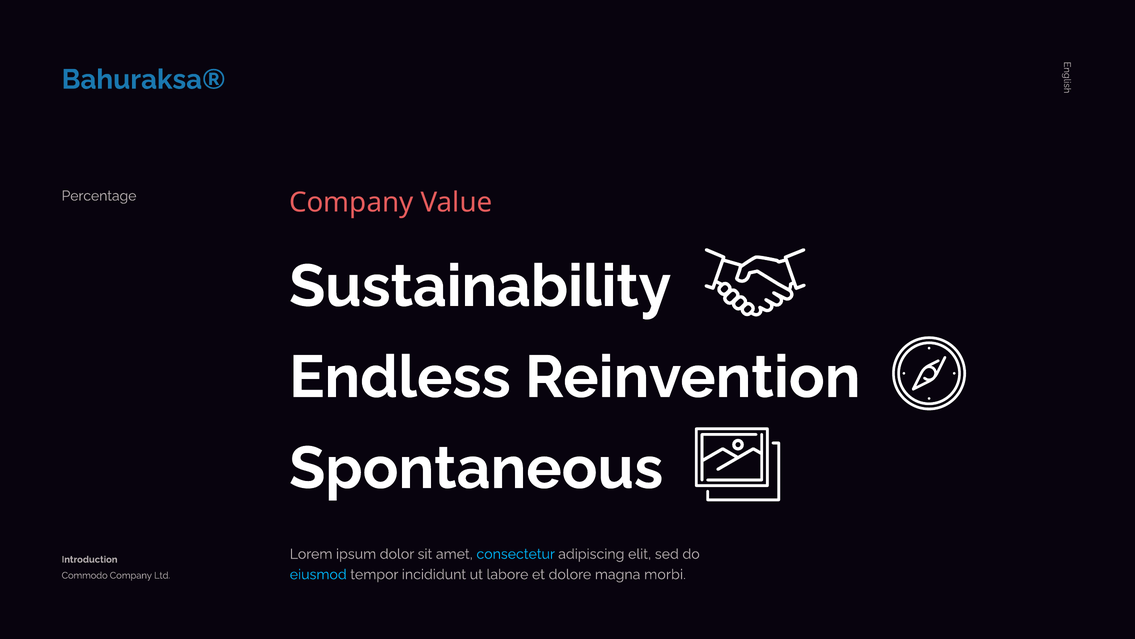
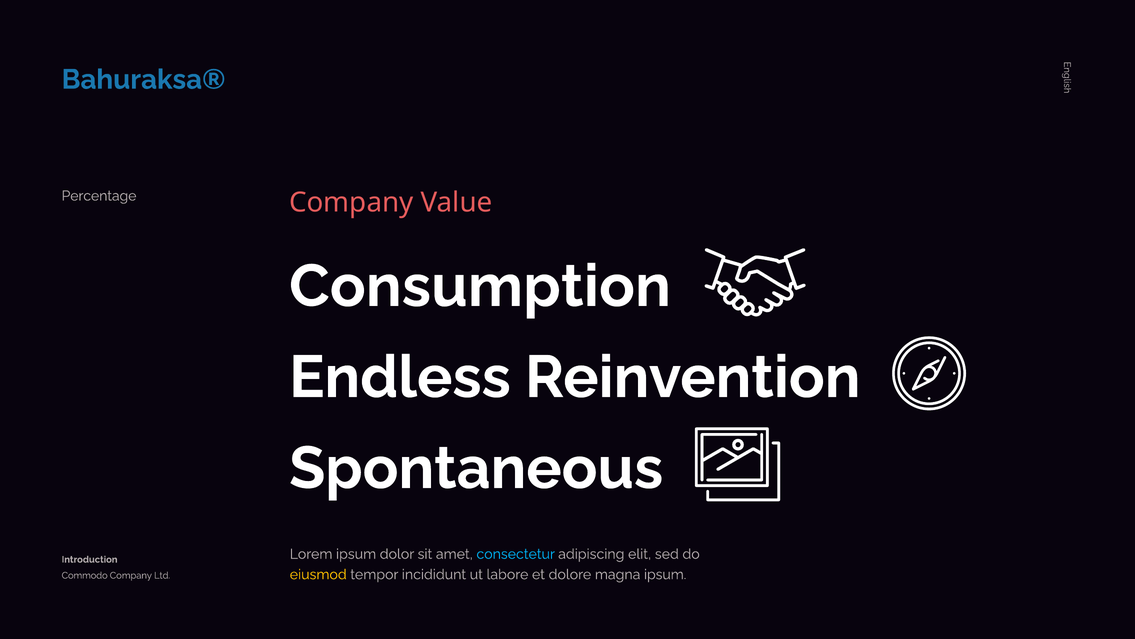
Sustainability: Sustainability -> Consumption
eiusmod colour: light blue -> yellow
magna morbi: morbi -> ipsum
